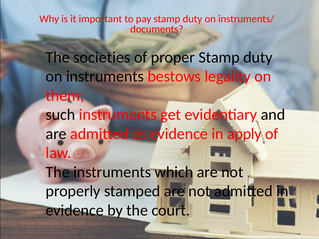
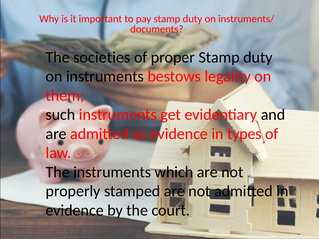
apply: apply -> types
